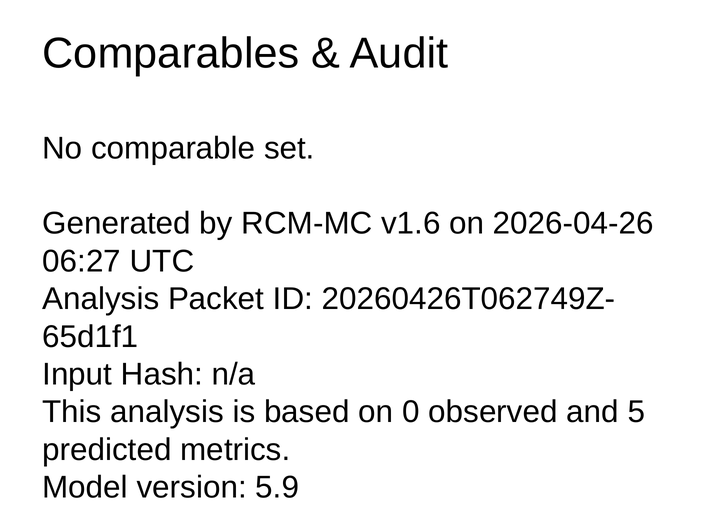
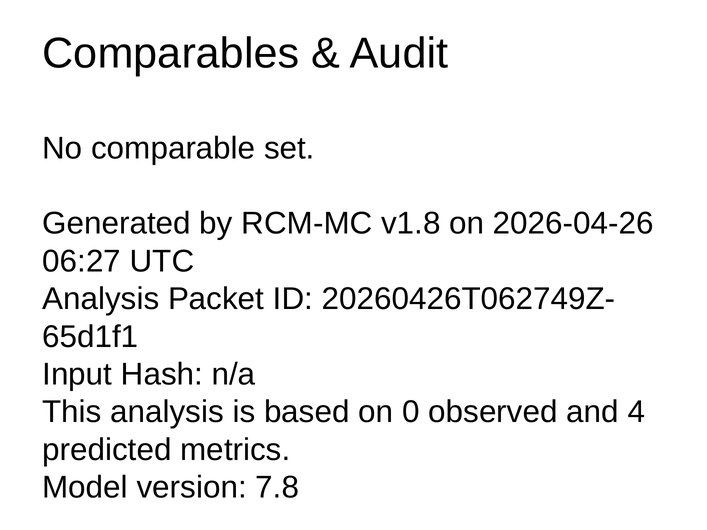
v1.6: v1.6 -> v1.8
5: 5 -> 4
5.9: 5.9 -> 7.8
